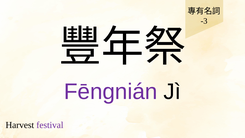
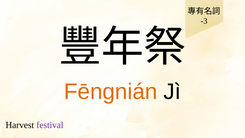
Fēngnián colour: purple -> orange
